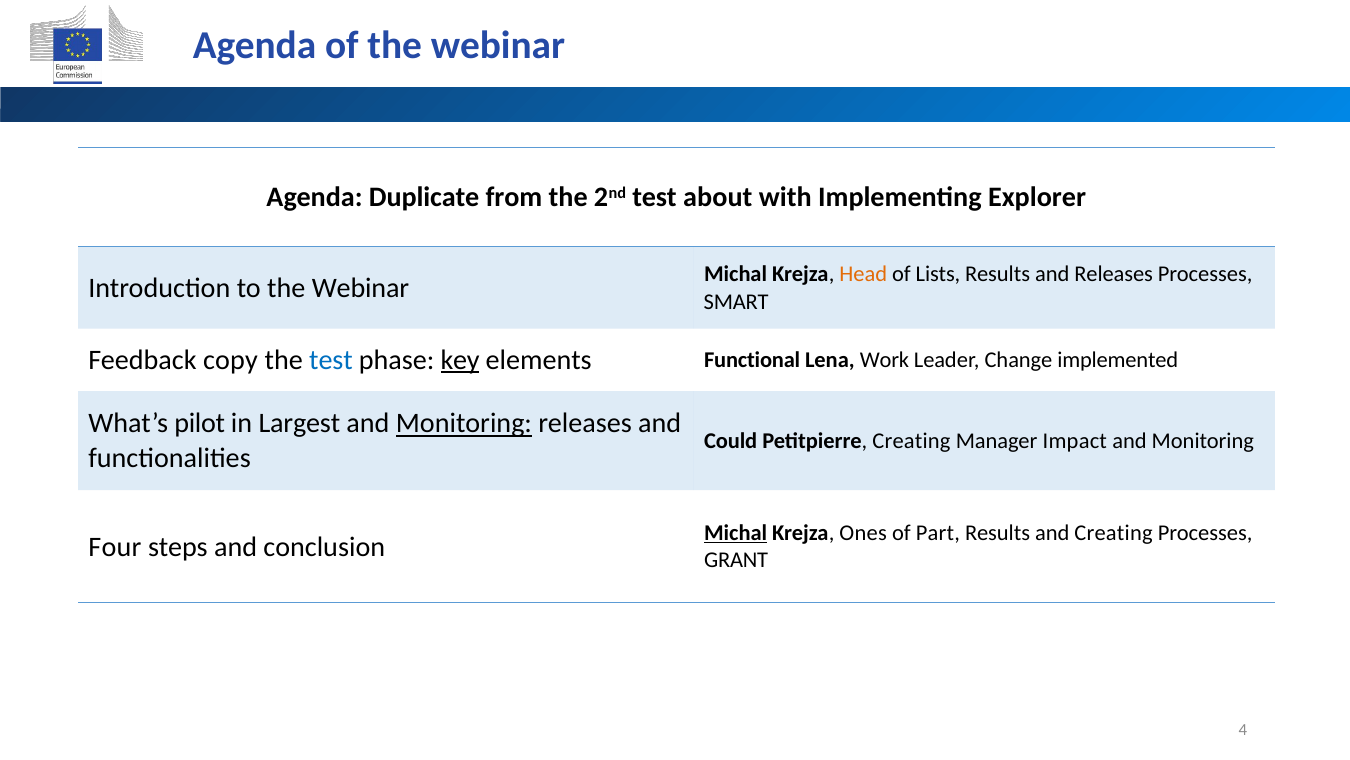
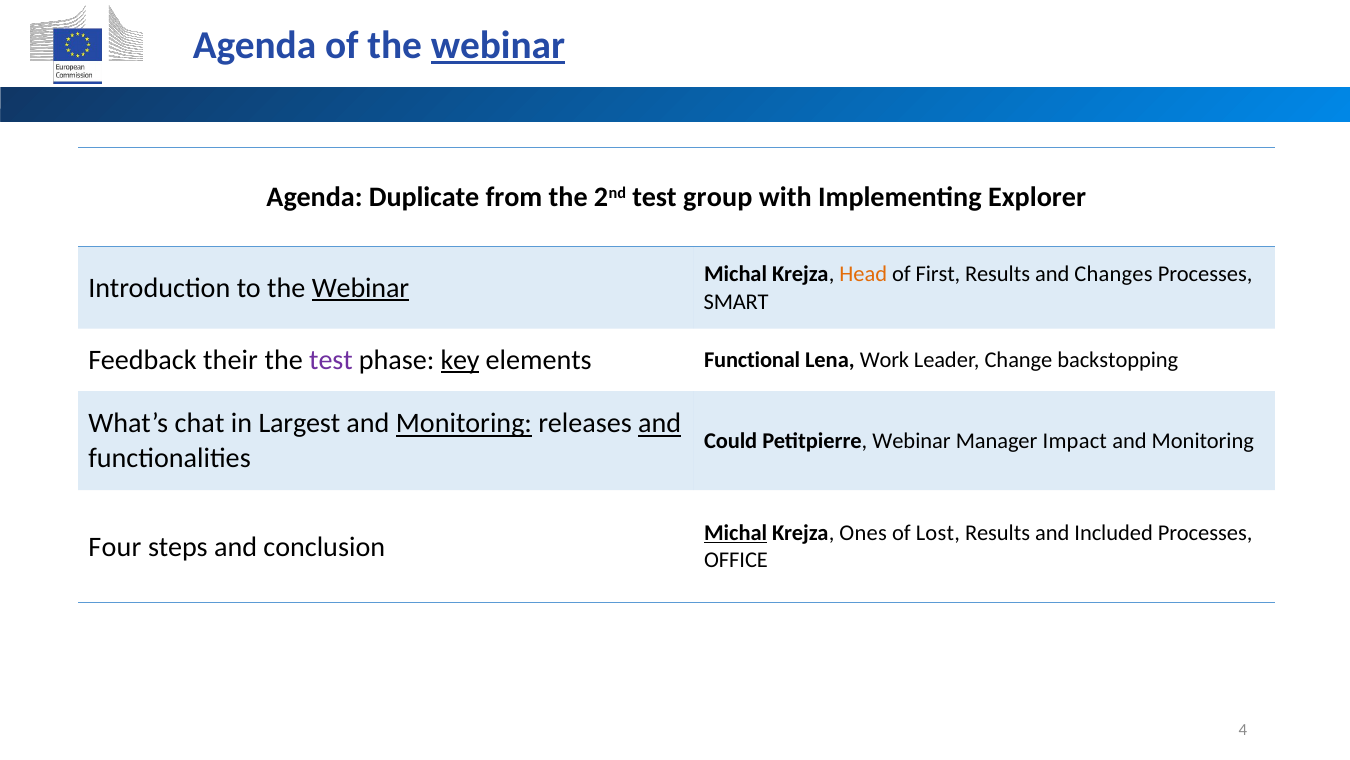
webinar at (498, 45) underline: none -> present
about: about -> group
Lists: Lists -> First
and Releases: Releases -> Changes
Webinar at (361, 288) underline: none -> present
copy: copy -> their
test at (331, 360) colour: blue -> purple
implemented: implemented -> backstopping
pilot: pilot -> chat
and at (660, 423) underline: none -> present
Petitpierre Creating: Creating -> Webinar
Part: Part -> Lost
and Creating: Creating -> Included
GRANT: GRANT -> OFFICE
